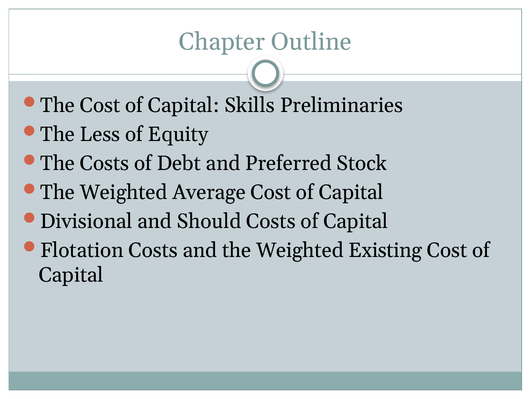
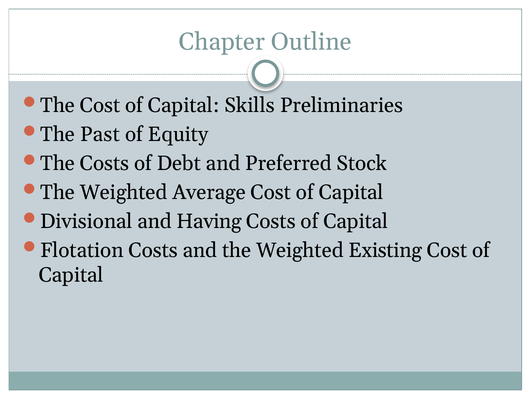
Less: Less -> Past
Should: Should -> Having
